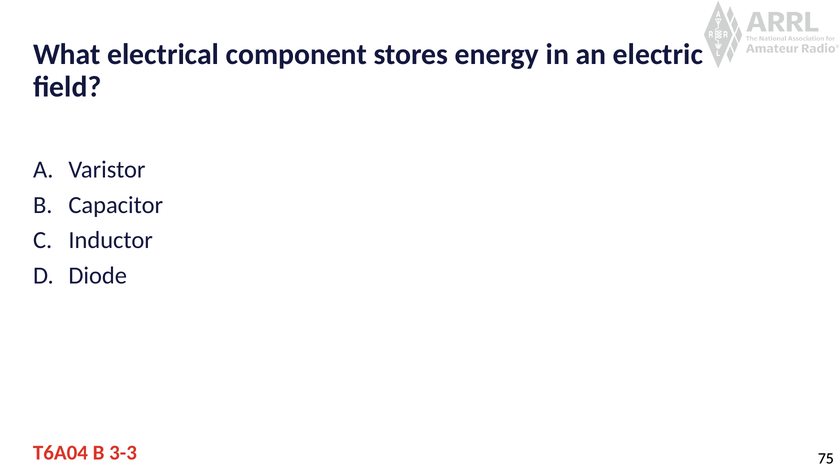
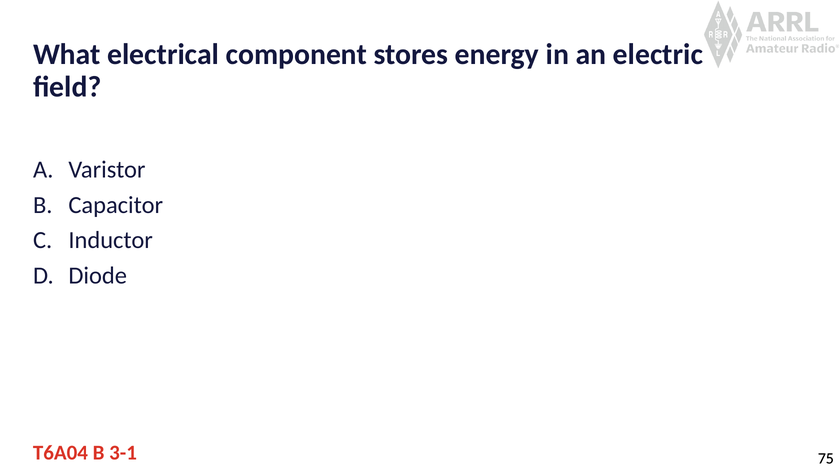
3-3: 3-3 -> 3-1
